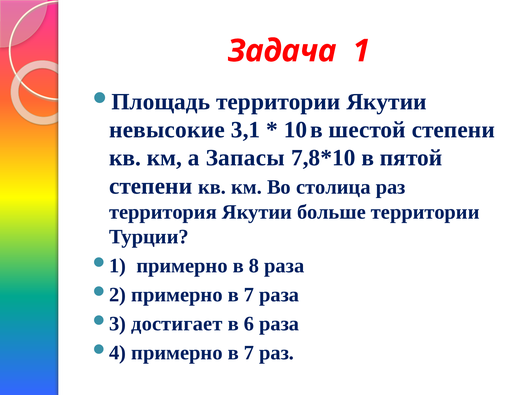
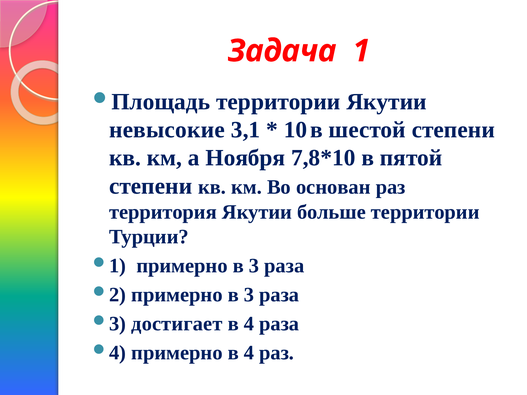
Запасы: Запасы -> Ноября
столица: столица -> основан
8 at (254, 266): 8 -> 3
7 at (249, 295): 7 -> 3
6 at (249, 324): 6 -> 4
7 at (249, 353): 7 -> 4
